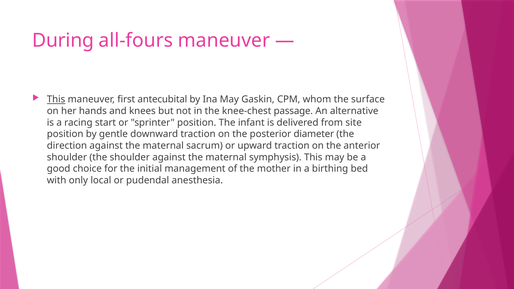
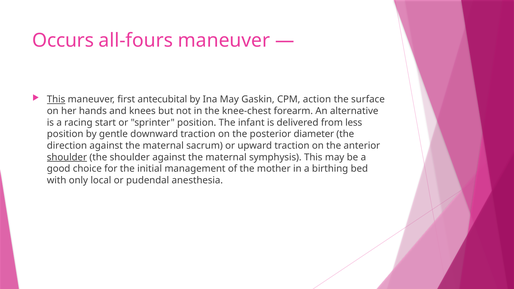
During: During -> Occurs
whom: whom -> action
passage: passage -> forearm
site: site -> less
shoulder at (67, 157) underline: none -> present
